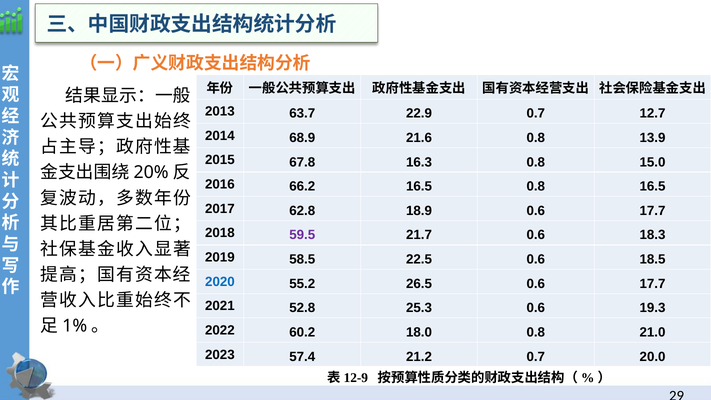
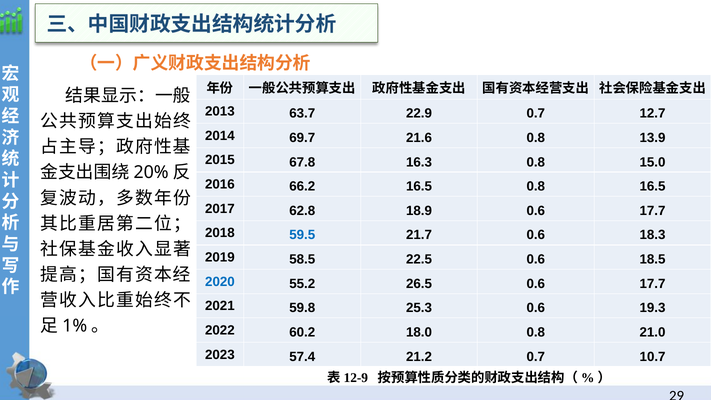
68.9: 68.9 -> 69.7
59.5 colour: purple -> blue
52.8: 52.8 -> 59.8
20.0: 20.0 -> 10.7
